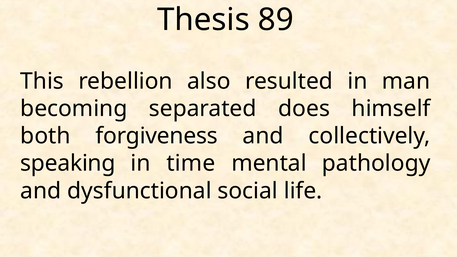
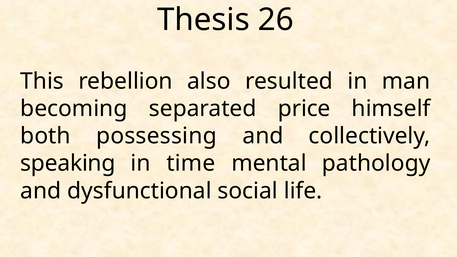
89: 89 -> 26
does: does -> price
forgiveness: forgiveness -> possessing
